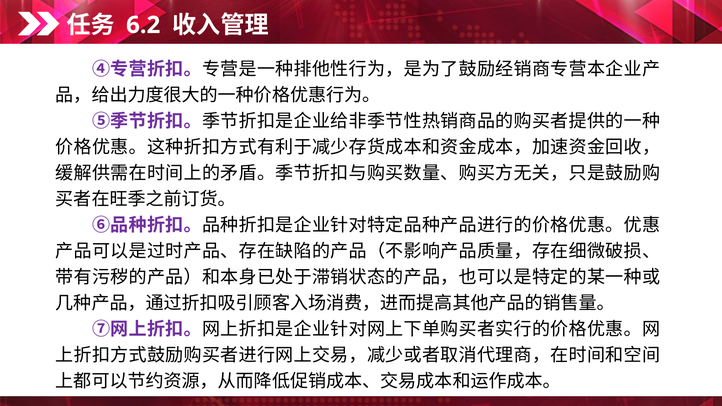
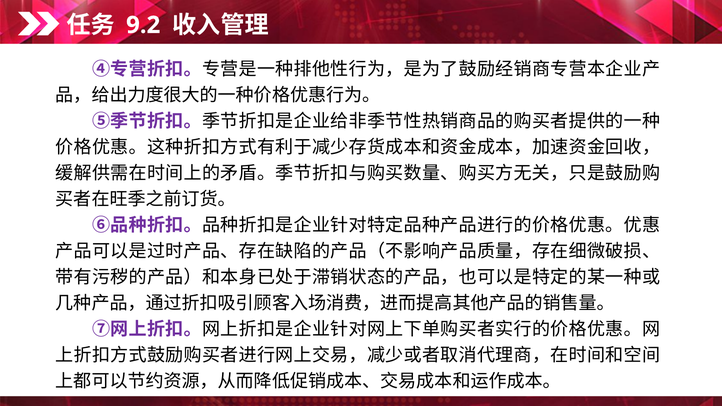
6.2: 6.2 -> 9.2
